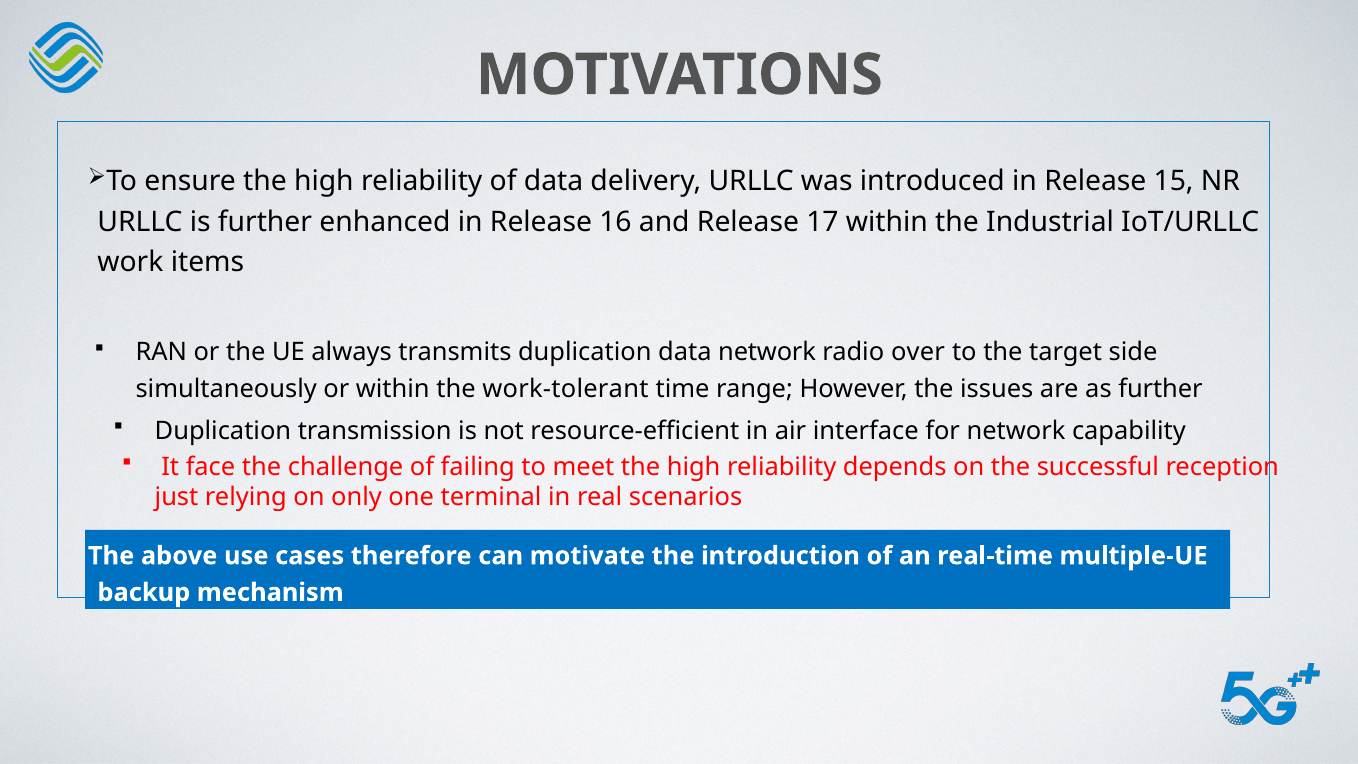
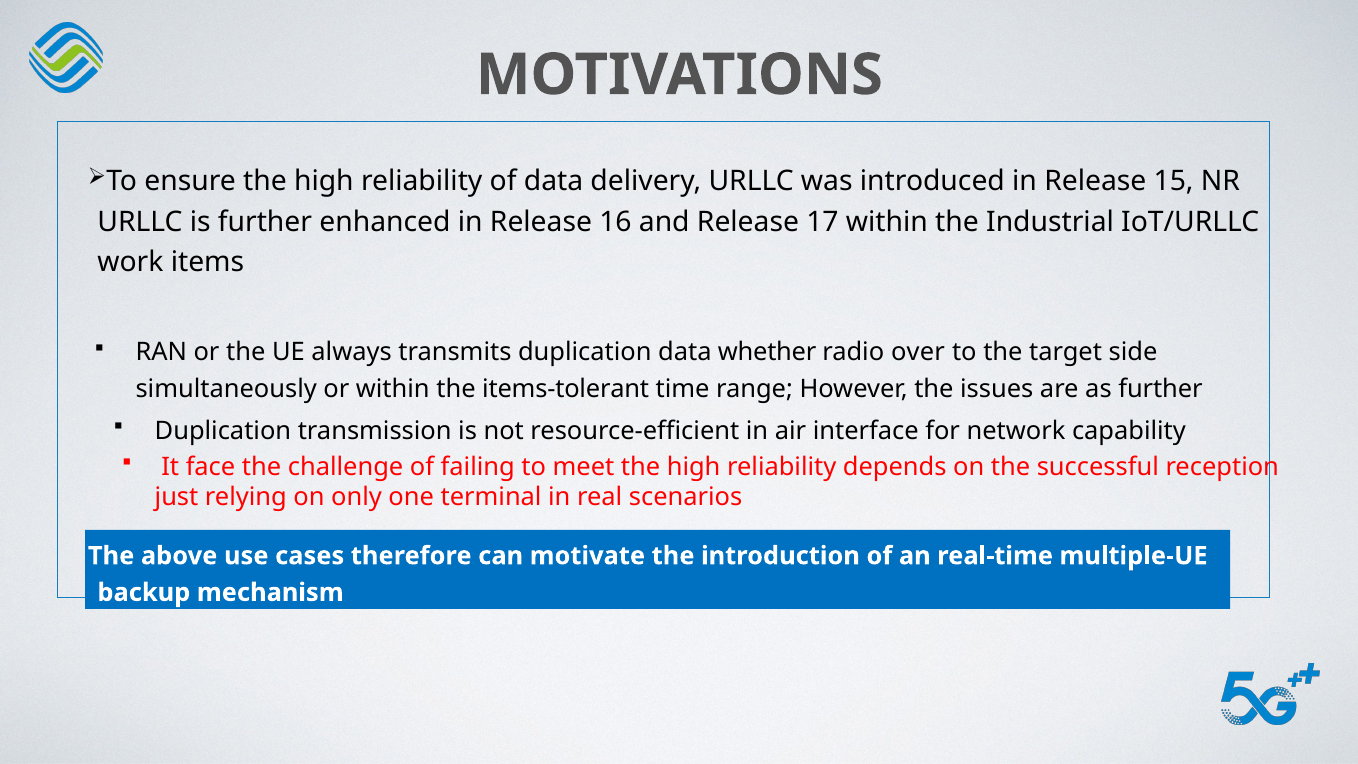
data network: network -> whether
work-tolerant: work-tolerant -> items-tolerant
